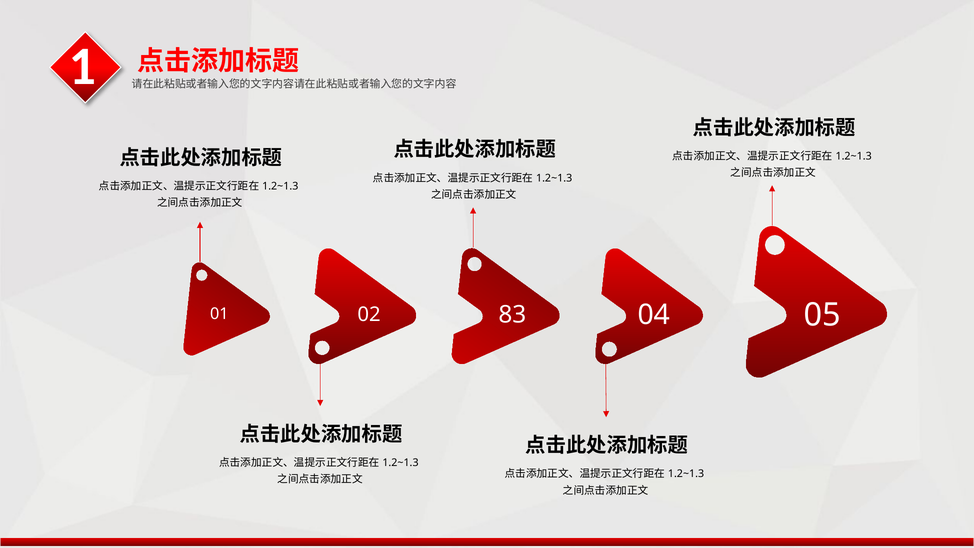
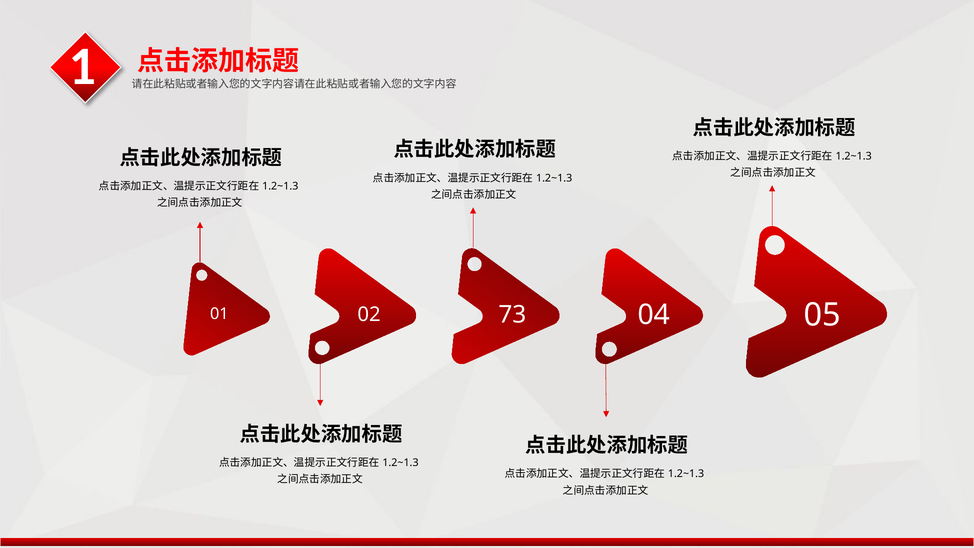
83: 83 -> 73
